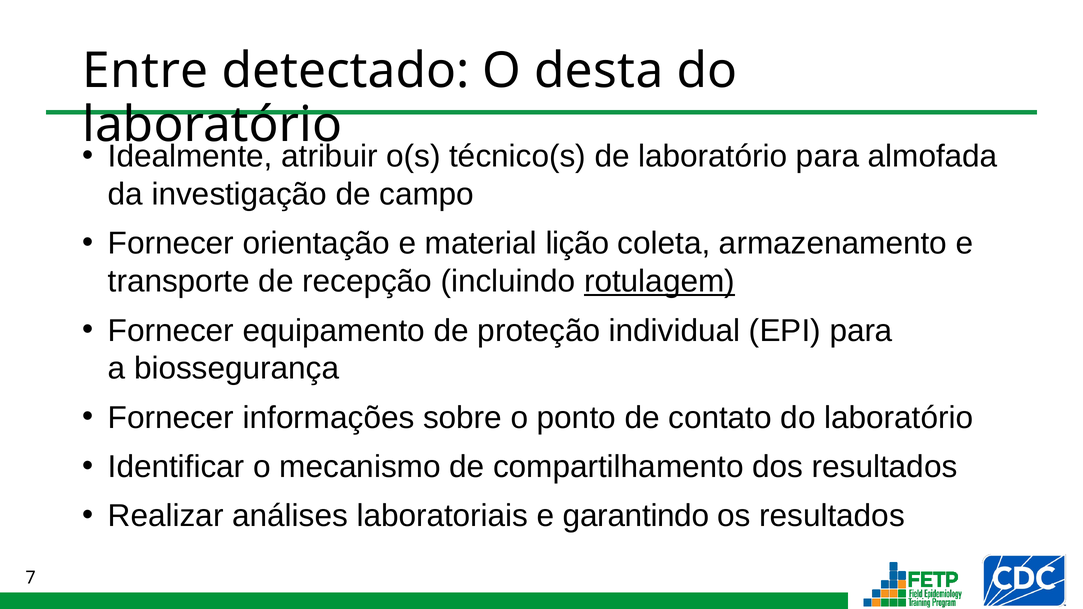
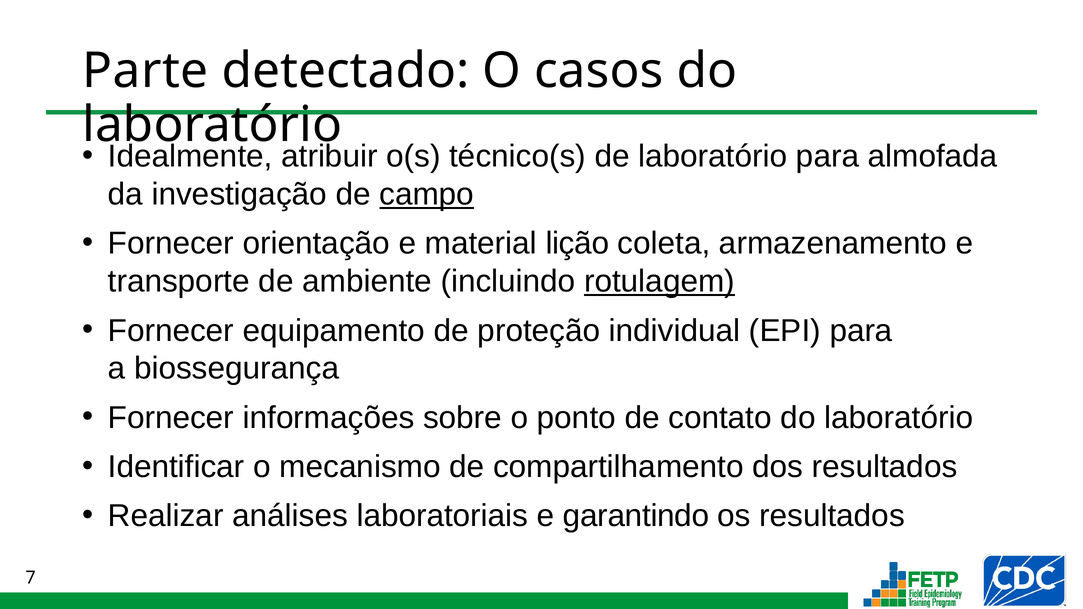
Entre: Entre -> Parte
desta: desta -> casos
campo underline: none -> present
recepção: recepção -> ambiente
